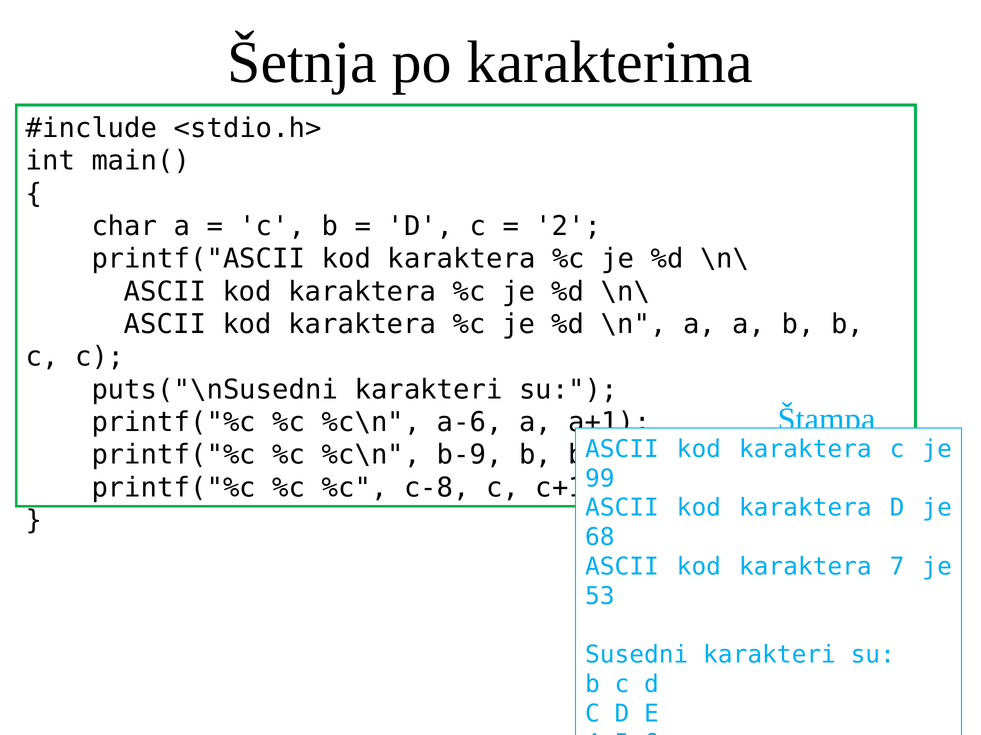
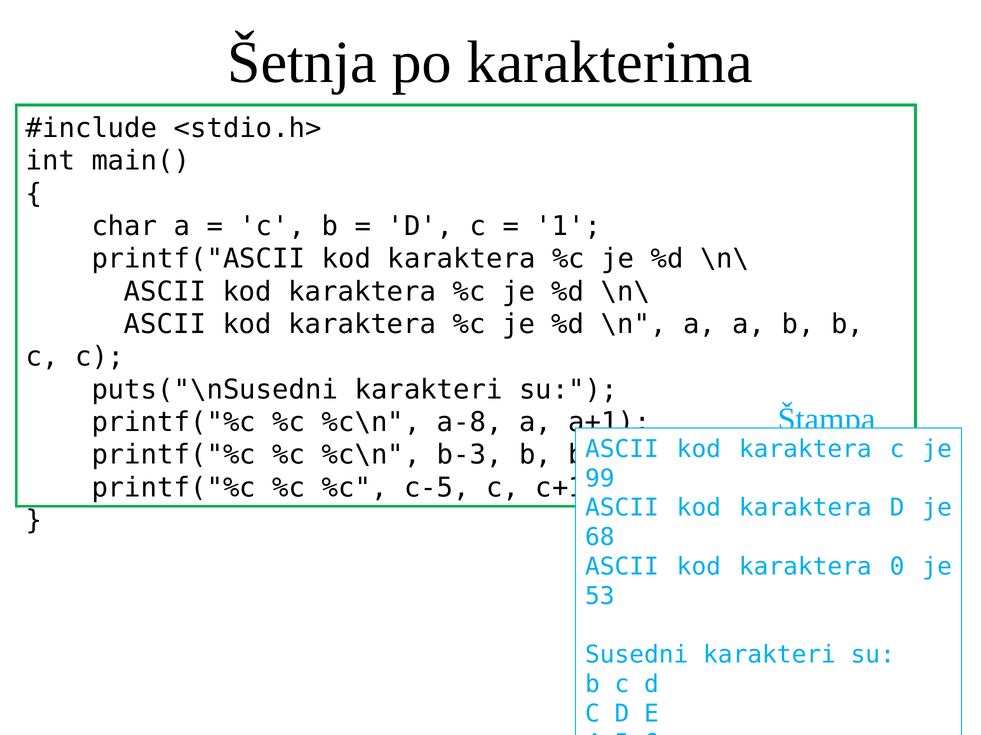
2: 2 -> 1
a-6: a-6 -> a-8
b-9: b-9 -> b-3
c-8: c-8 -> c-5
7: 7 -> 0
